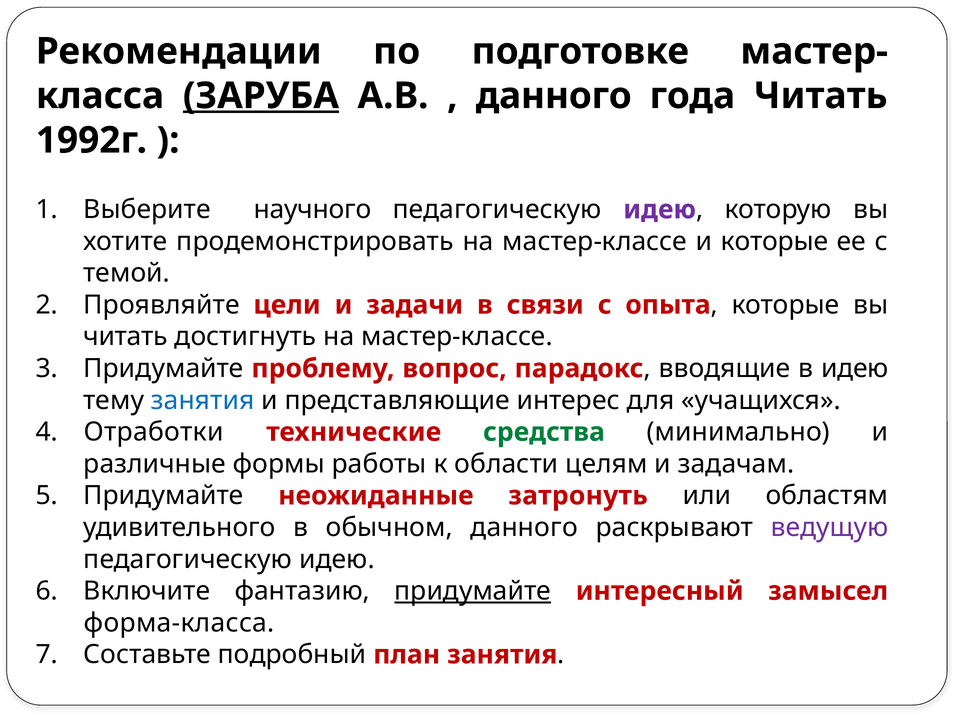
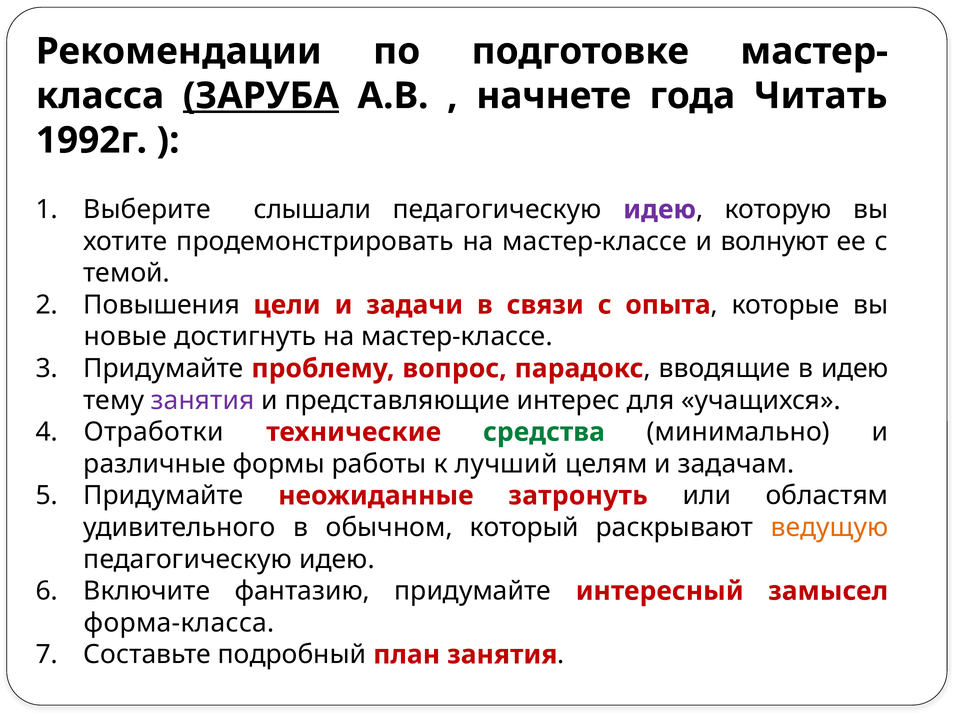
данного at (554, 96): данного -> начнете
научного: научного -> слышали
и которые: которые -> волнуют
Проявляйте: Проявляйте -> Повышения
читать at (126, 337): читать -> новые
занятия at (203, 401) colour: blue -> purple
области: области -> лучший
обычном данного: данного -> который
ведущую colour: purple -> orange
придумайте at (473, 591) underline: present -> none
